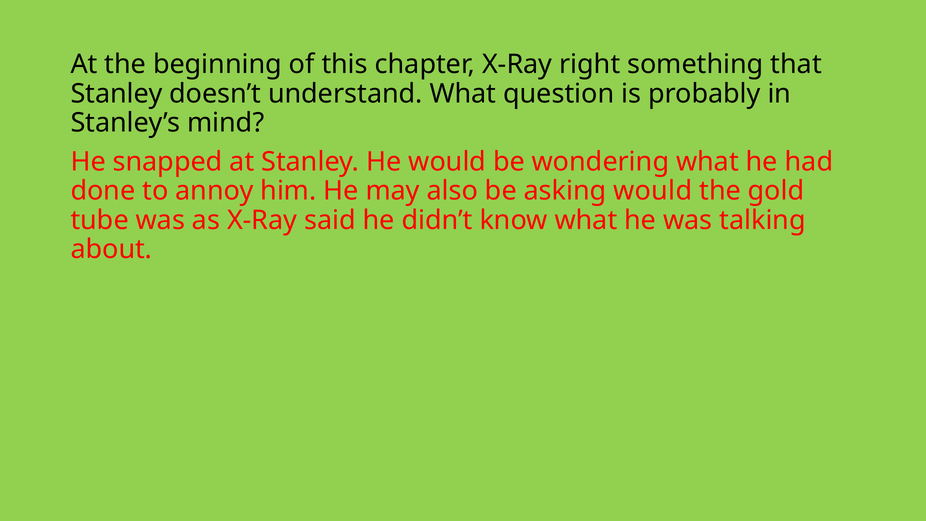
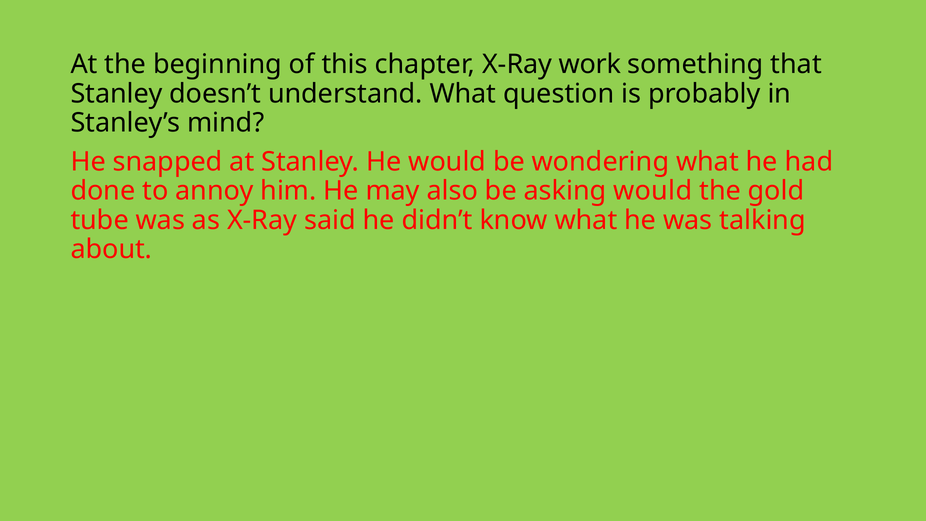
right: right -> work
